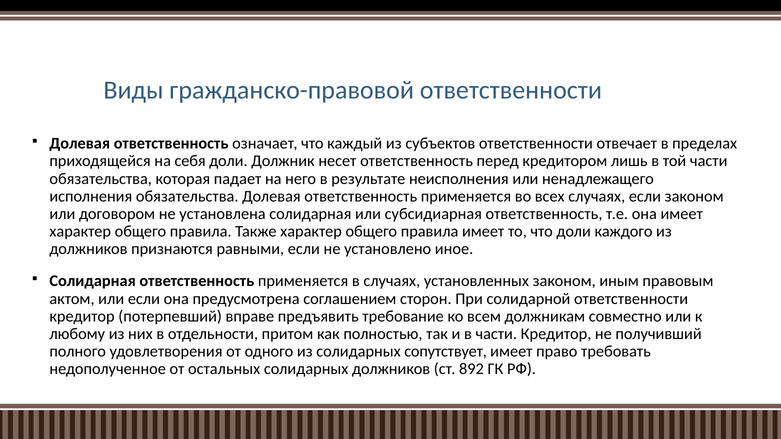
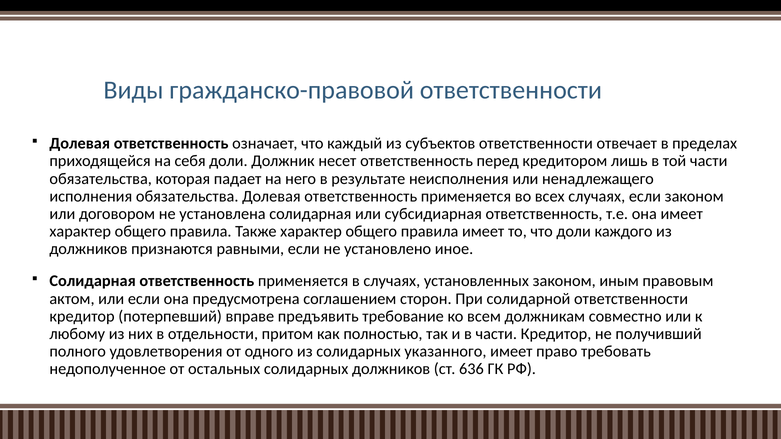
сопутствует: сопутствует -> указанного
892: 892 -> 636
